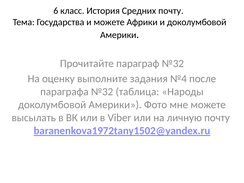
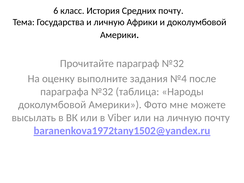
и можете: можете -> личную
